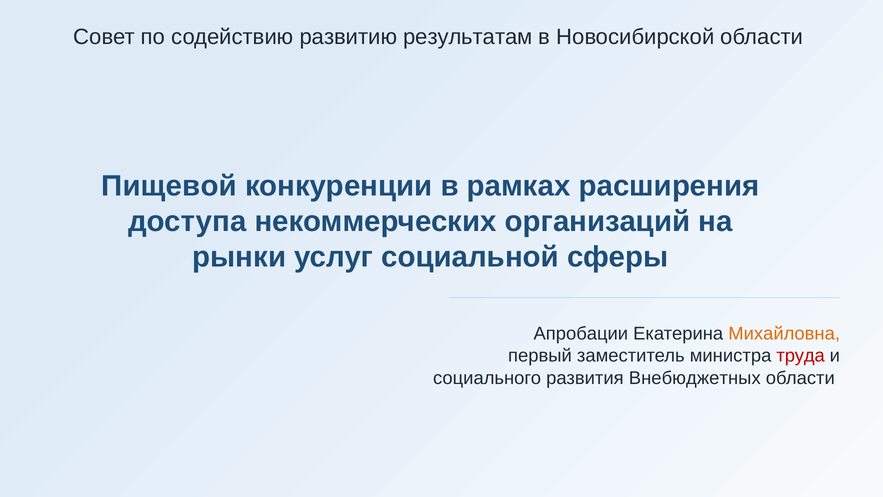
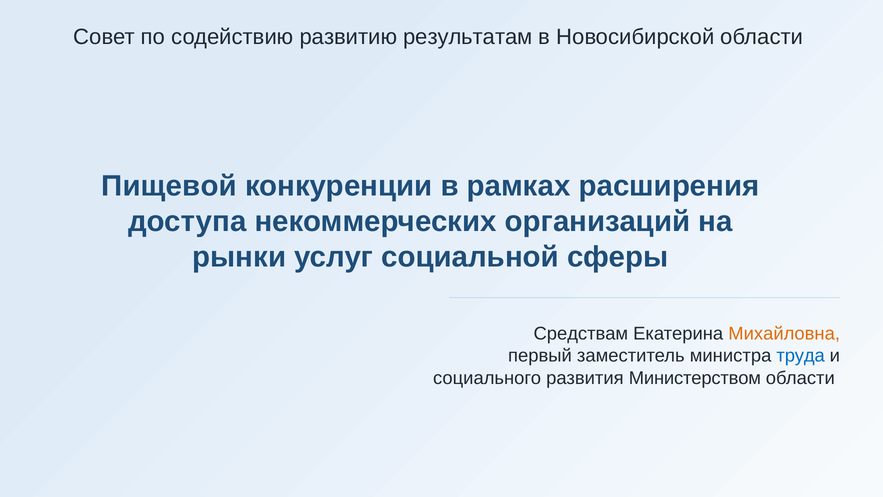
Апробации: Апробации -> Средствам
труда colour: red -> blue
Внебюджетных: Внебюджетных -> Министерством
